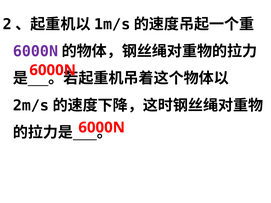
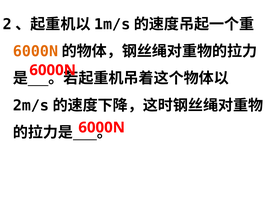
6000N at (35, 51) colour: purple -> orange
